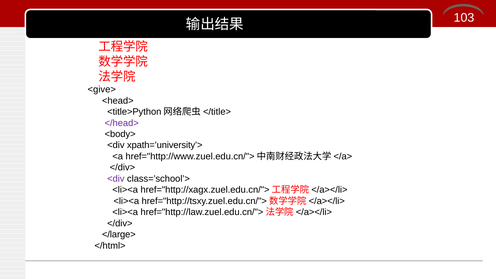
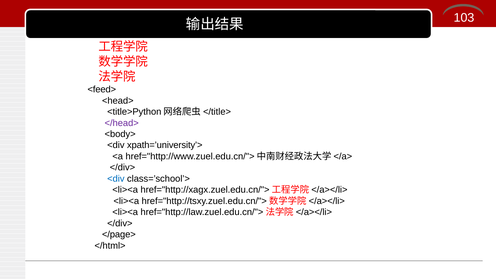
<give>: <give> -> <feed>
<div at (116, 179) colour: purple -> blue
</large>: </large> -> </page>
